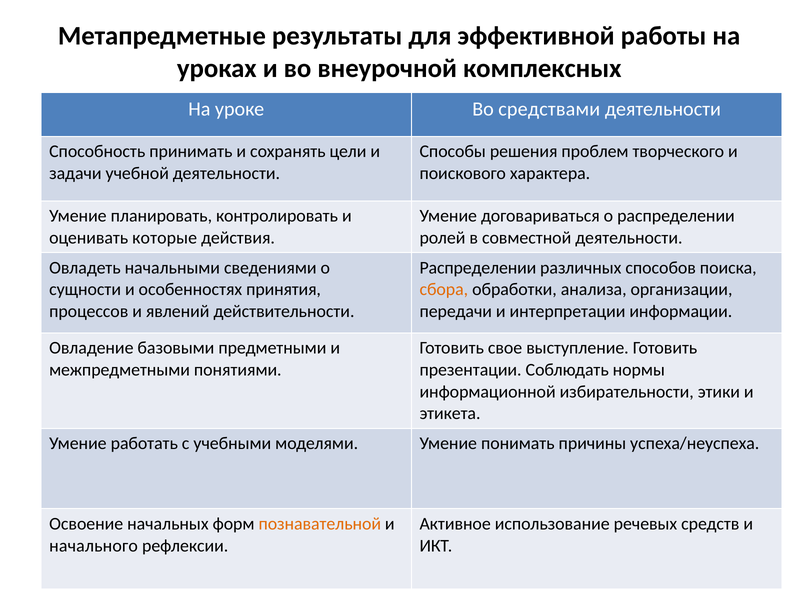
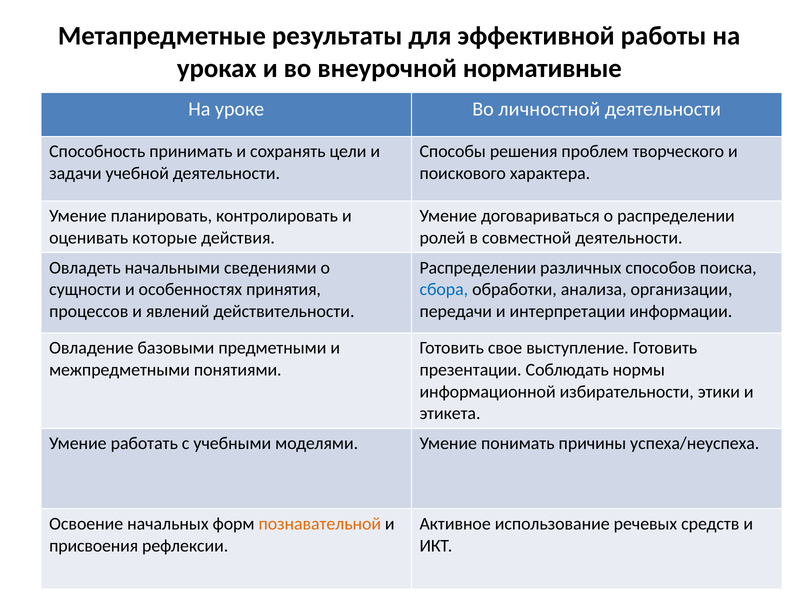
комплексных: комплексных -> нормативные
средствами: средствами -> личностной
сбора colour: orange -> blue
начального: начального -> присвоения
